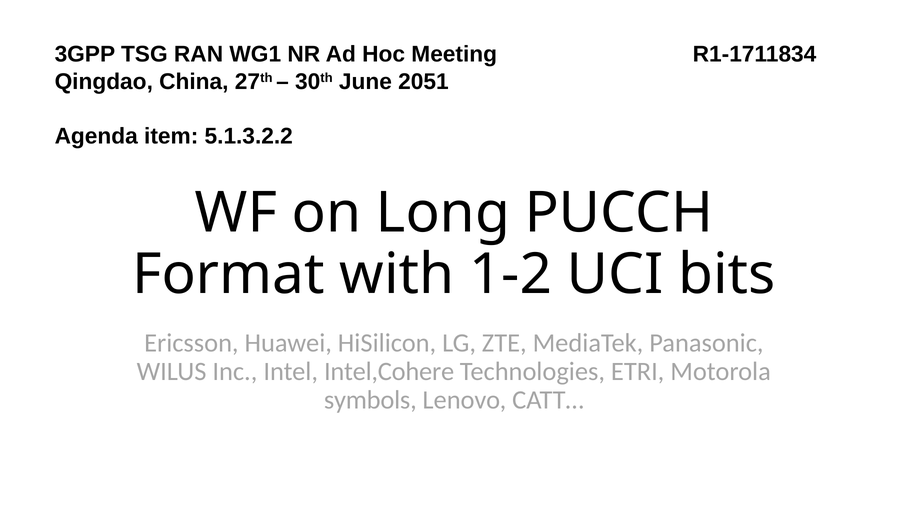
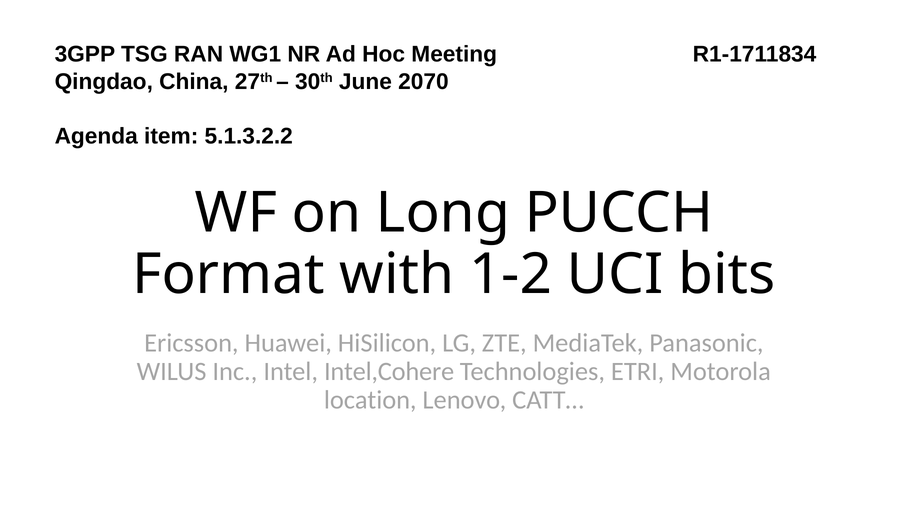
2051: 2051 -> 2070
symbols: symbols -> location
